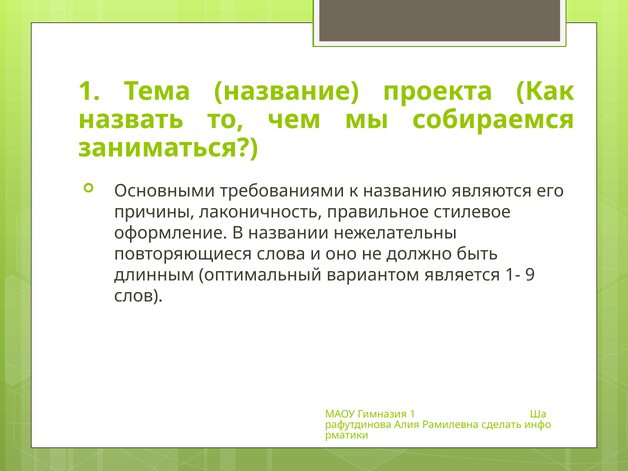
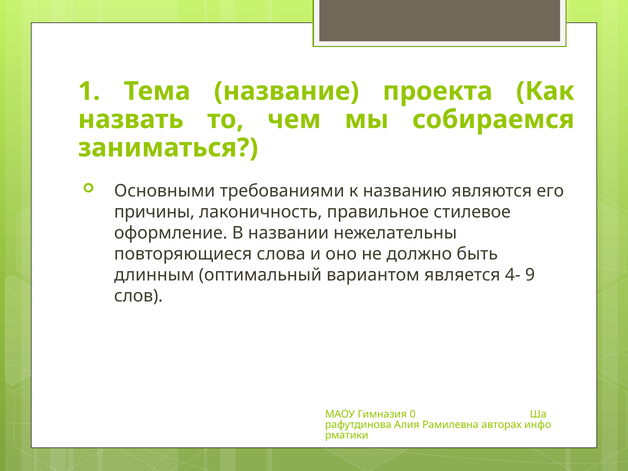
1-: 1- -> 4-
Гимназия 1: 1 -> 0
сделать: сделать -> авторах
